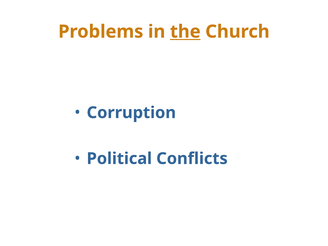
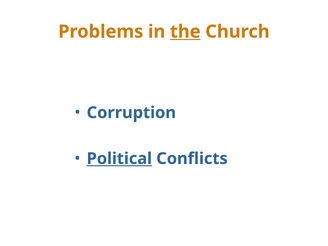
Political underline: none -> present
